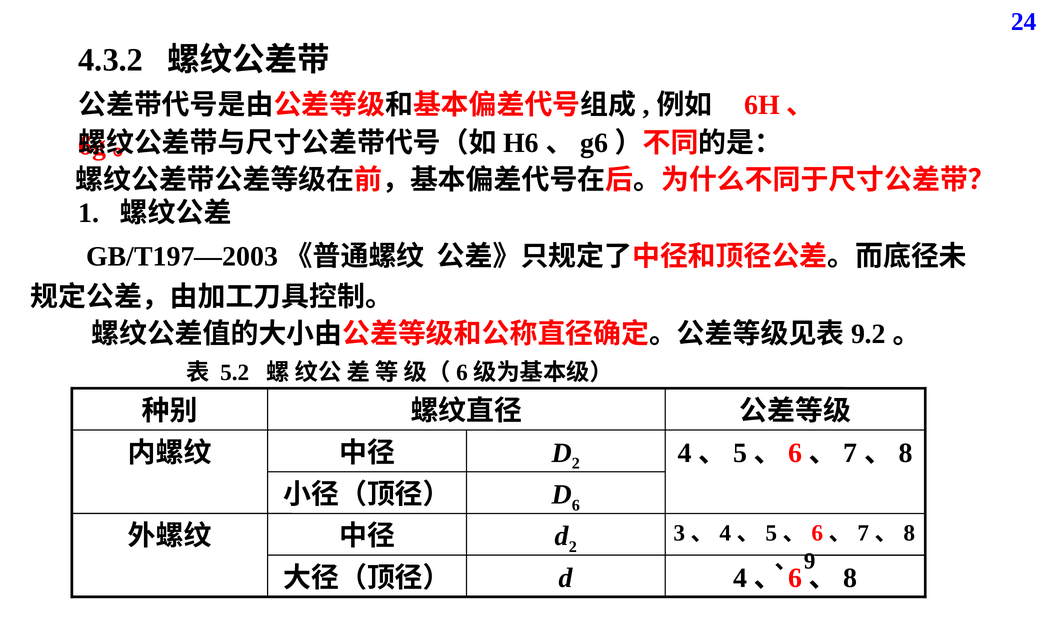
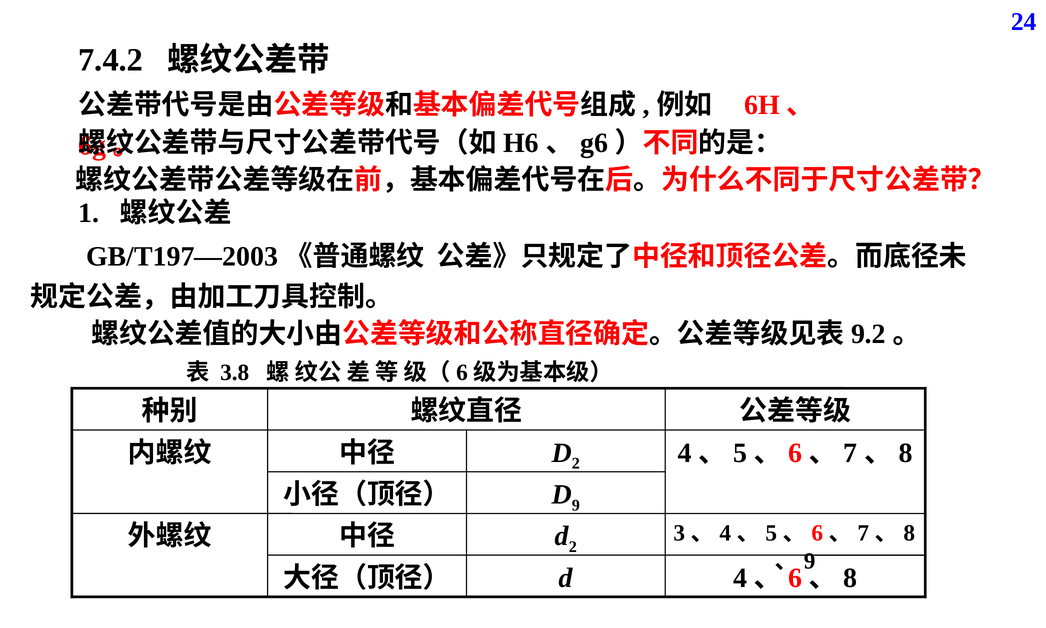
4.3.2: 4.3.2 -> 7.4.2
5.2: 5.2 -> 3.8
6: 6 -> 9
